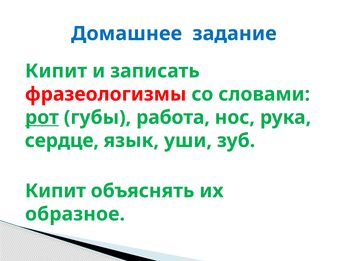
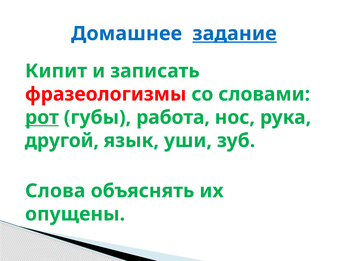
задание underline: none -> present
сердце: сердце -> другой
Кипит at (55, 191): Кипит -> Слова
образное: образное -> опущены
